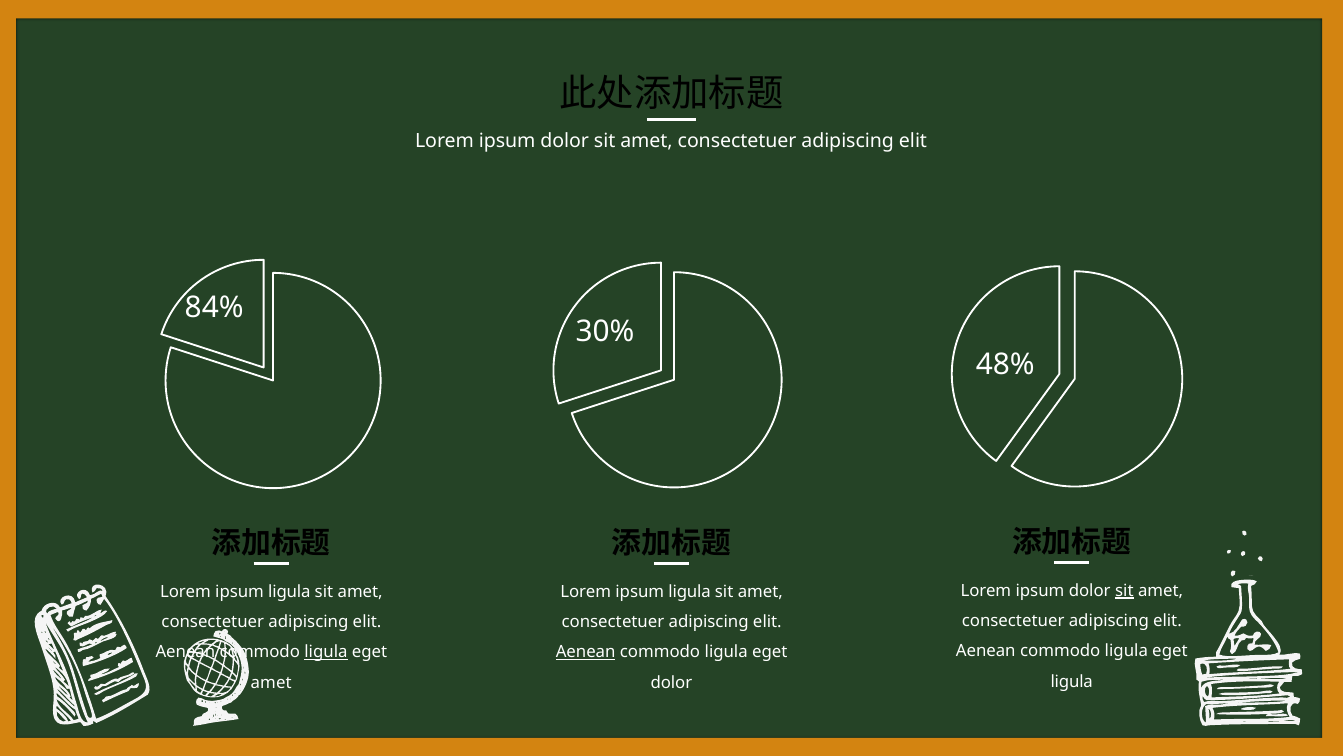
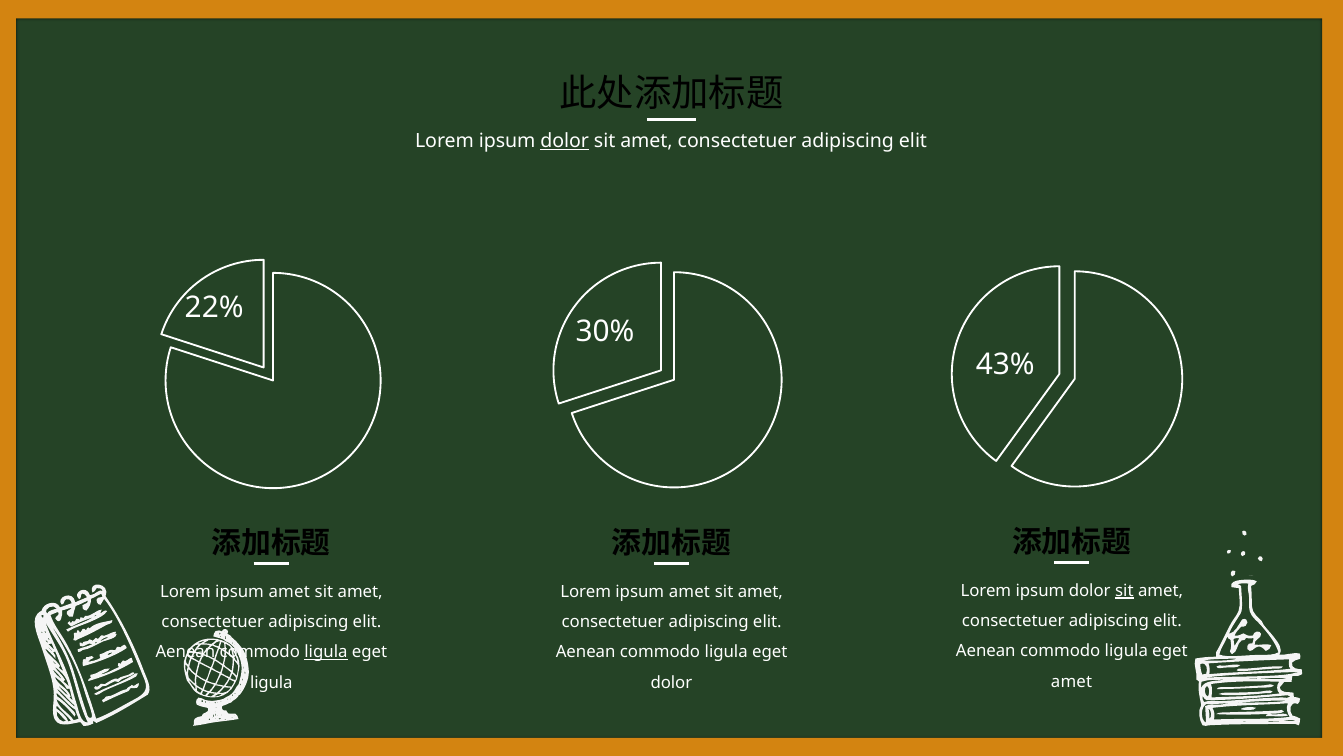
dolor at (565, 141) underline: none -> present
84%: 84% -> 22%
48%: 48% -> 43%
ligula at (289, 591): ligula -> amet
ligula at (690, 591): ligula -> amet
Aenean at (586, 652) underline: present -> none
ligula at (1072, 681): ligula -> amet
amet at (271, 682): amet -> ligula
